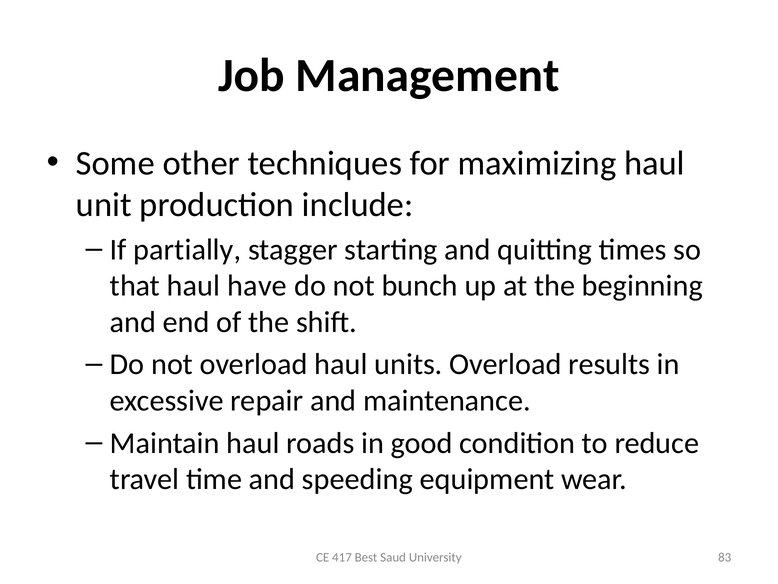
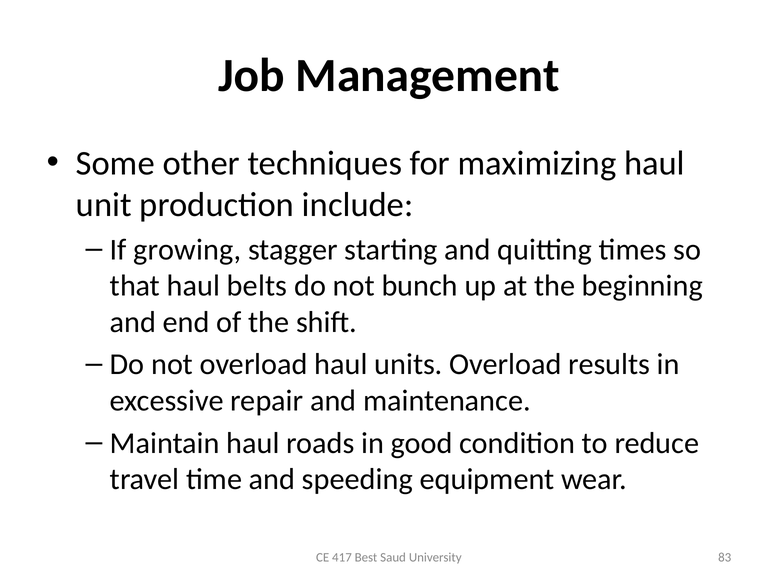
partially: partially -> growing
have: have -> belts
